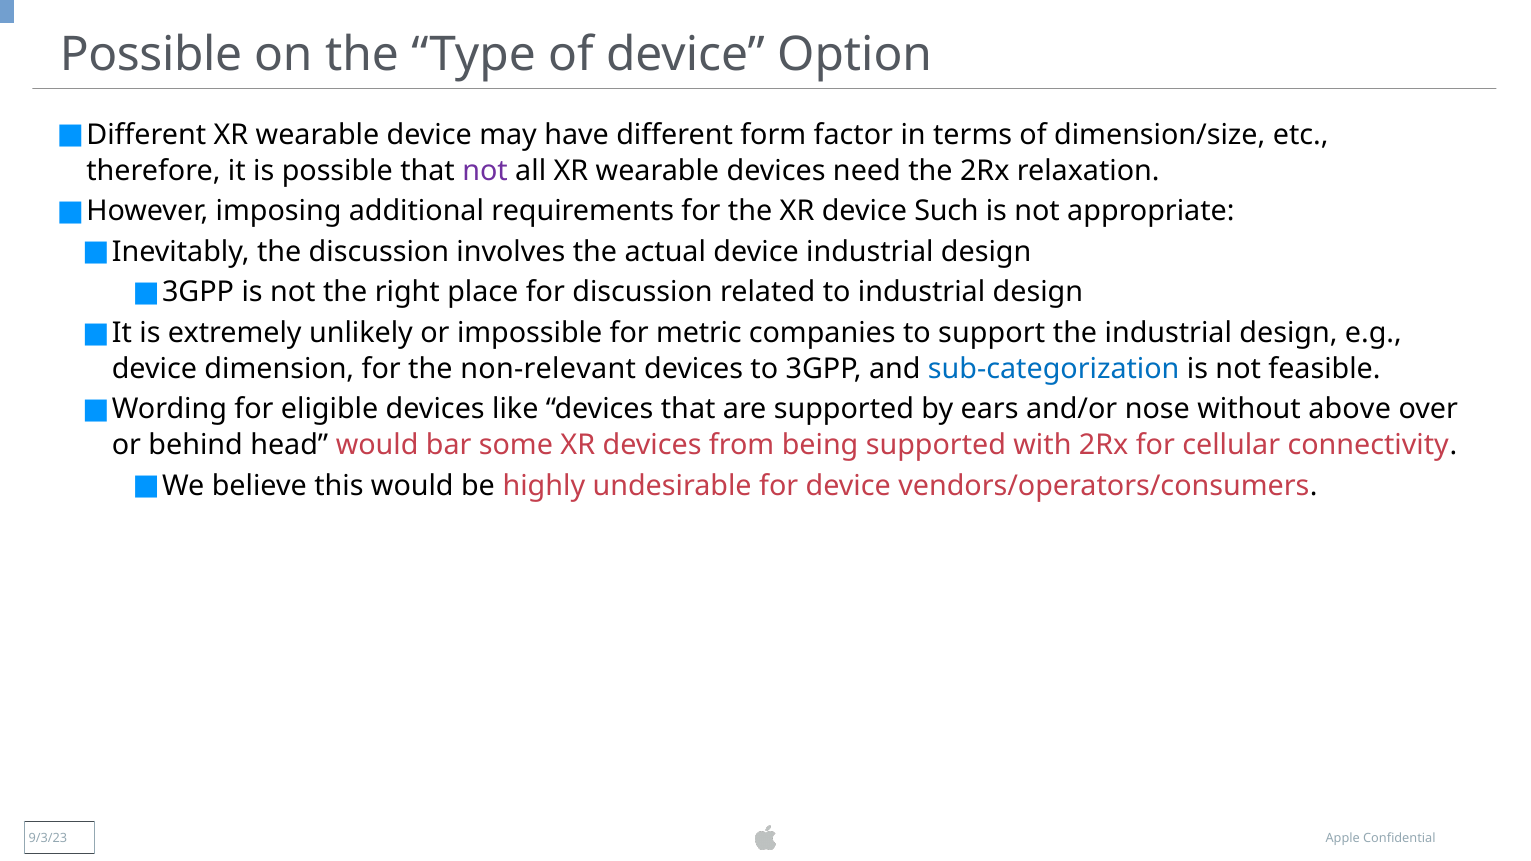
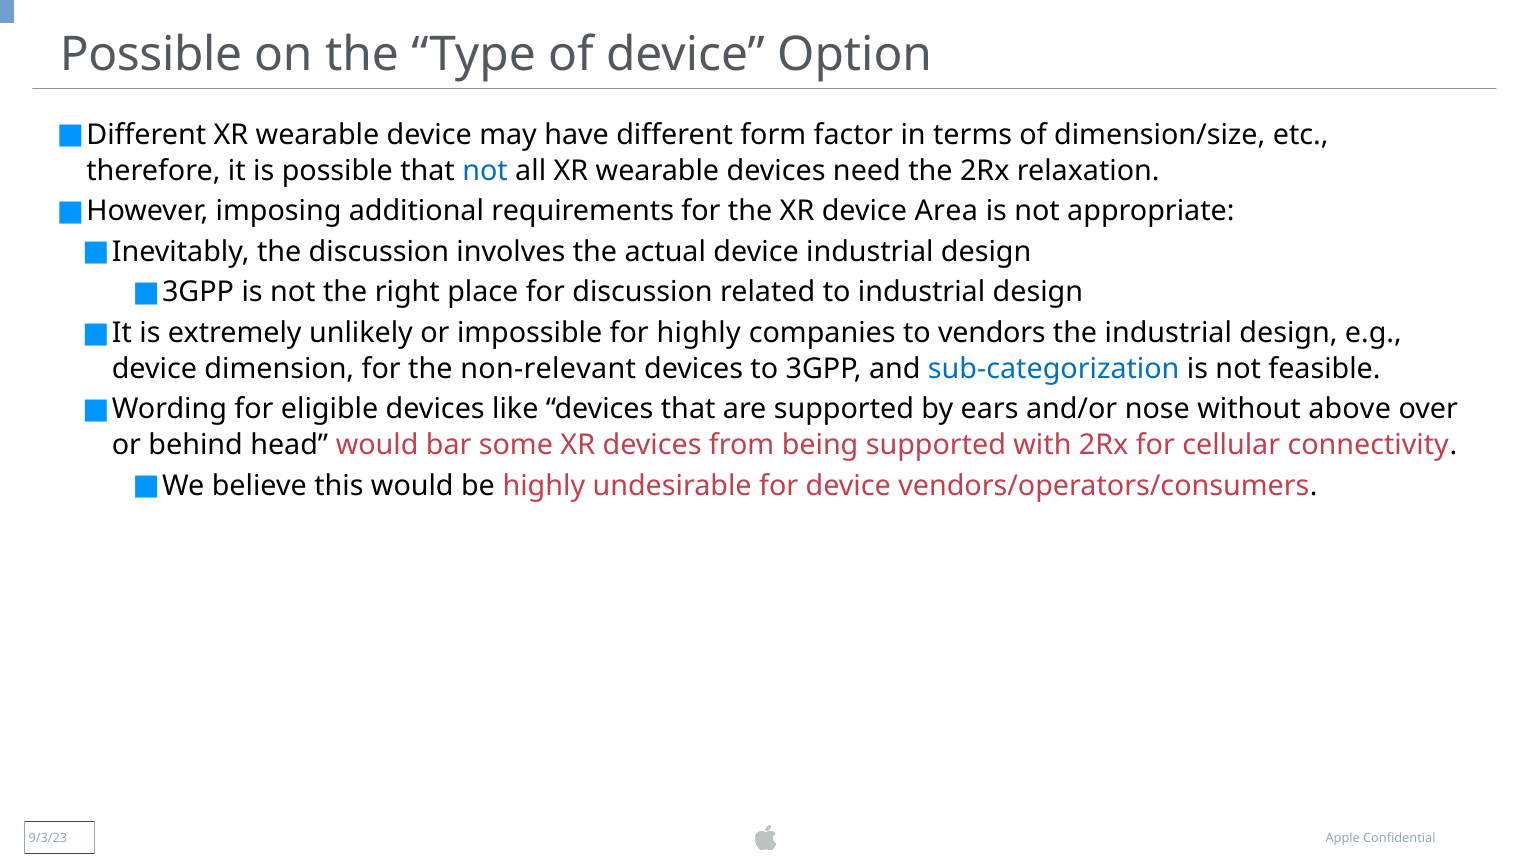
not at (485, 171) colour: purple -> blue
Such: Such -> Area
for metric: metric -> highly
support: support -> vendors
